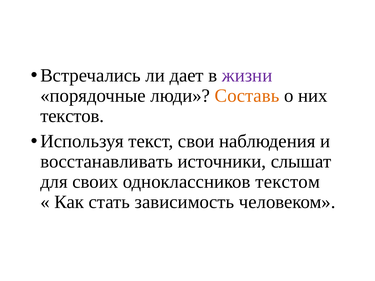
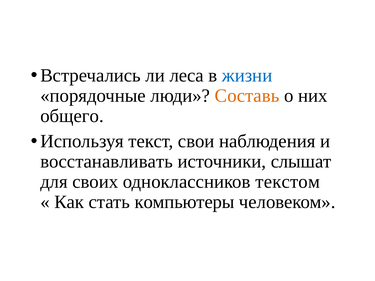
дает: дает -> леса
жизни colour: purple -> blue
текстов: текстов -> общего
зависимость: зависимость -> компьютеры
